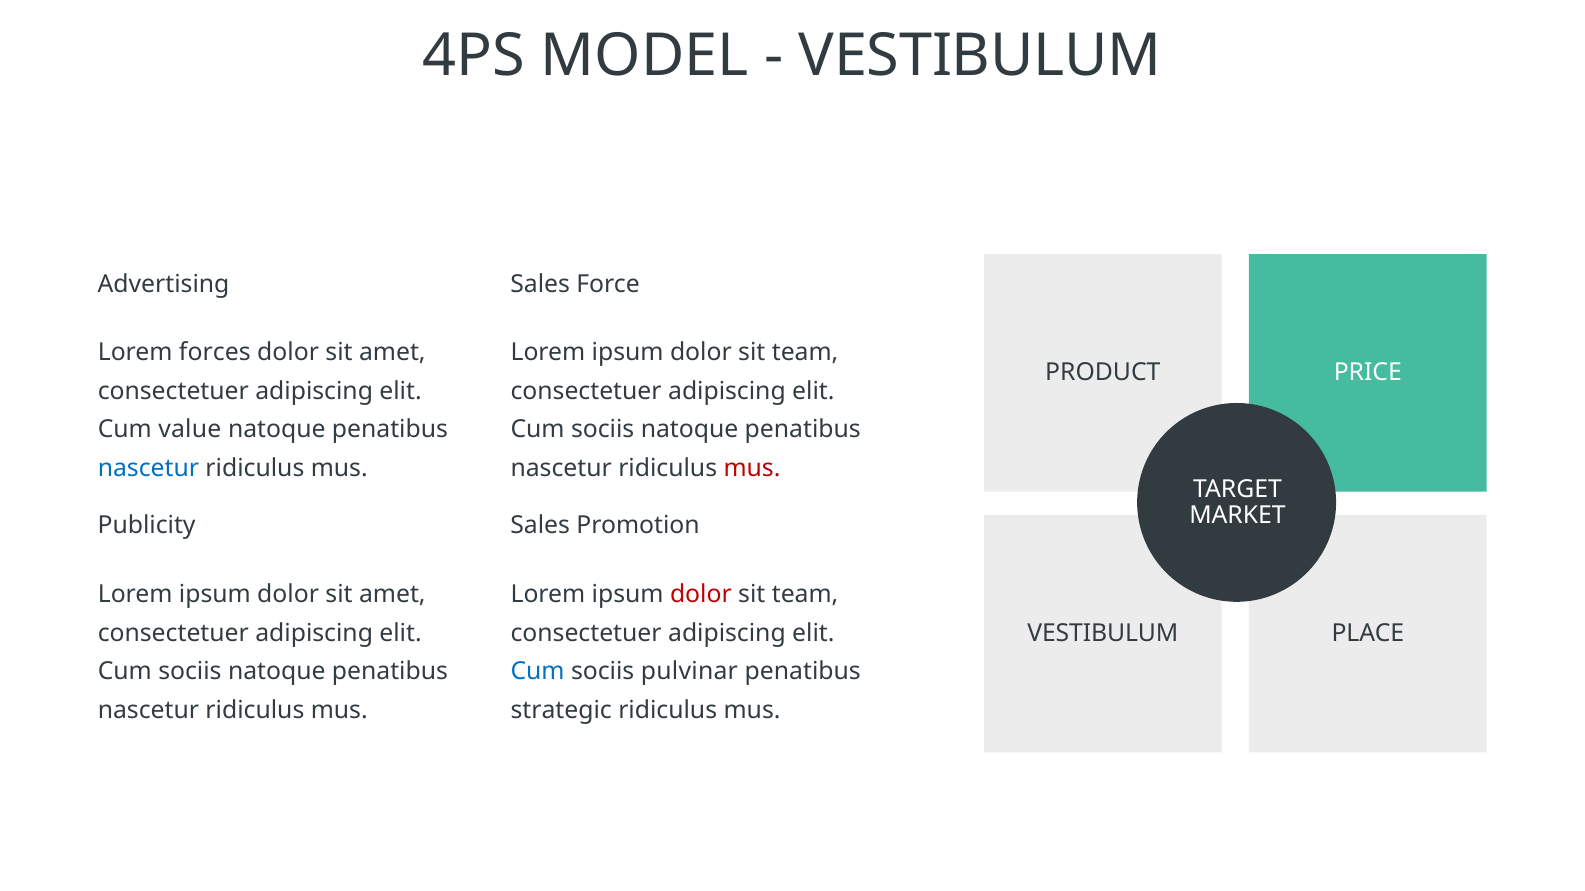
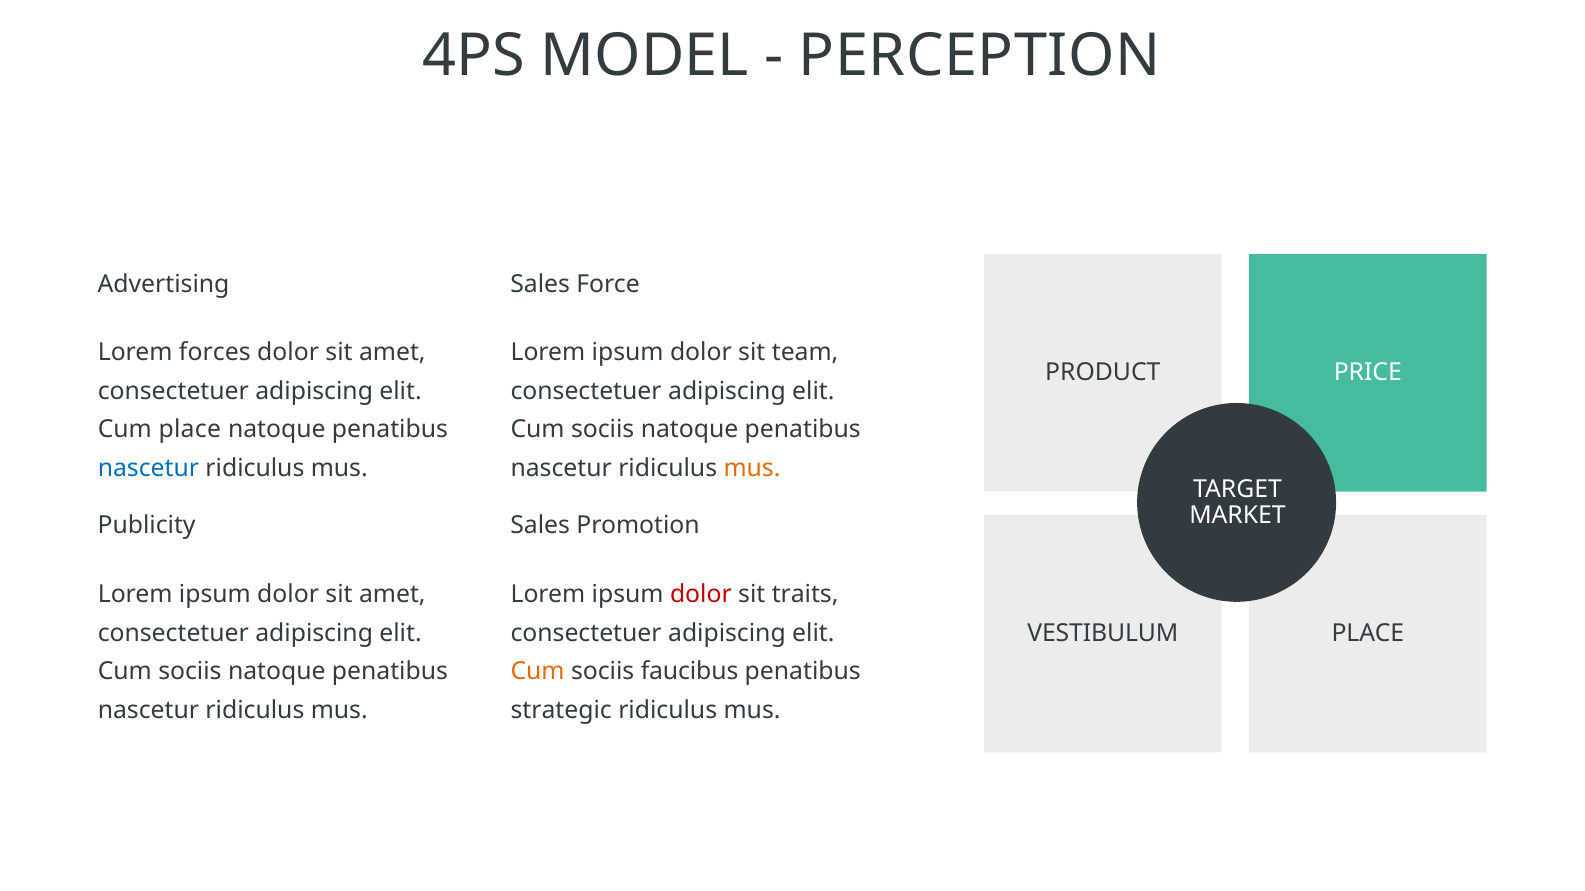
VESTIBULUM at (980, 56): VESTIBULUM -> PERCEPTION
Cum value: value -> place
mus at (752, 469) colour: red -> orange
team at (805, 595): team -> traits
Cum at (538, 672) colour: blue -> orange
pulvinar: pulvinar -> faucibus
